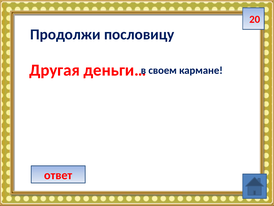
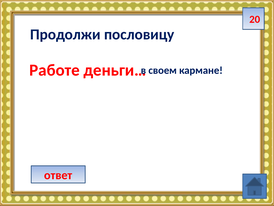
Другая: Другая -> Работе
